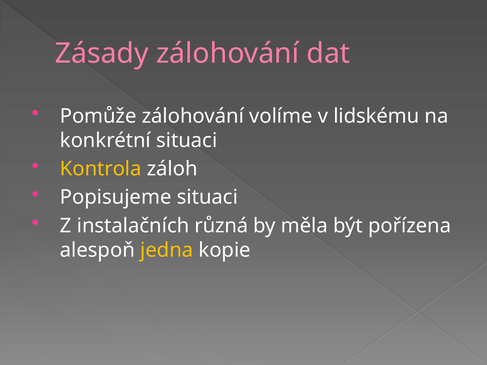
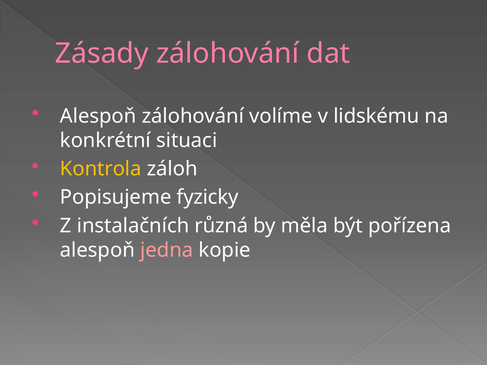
Pomůže at (98, 116): Pomůže -> Alespoň
Popisujeme situaci: situaci -> fyzicky
jedna colour: yellow -> pink
